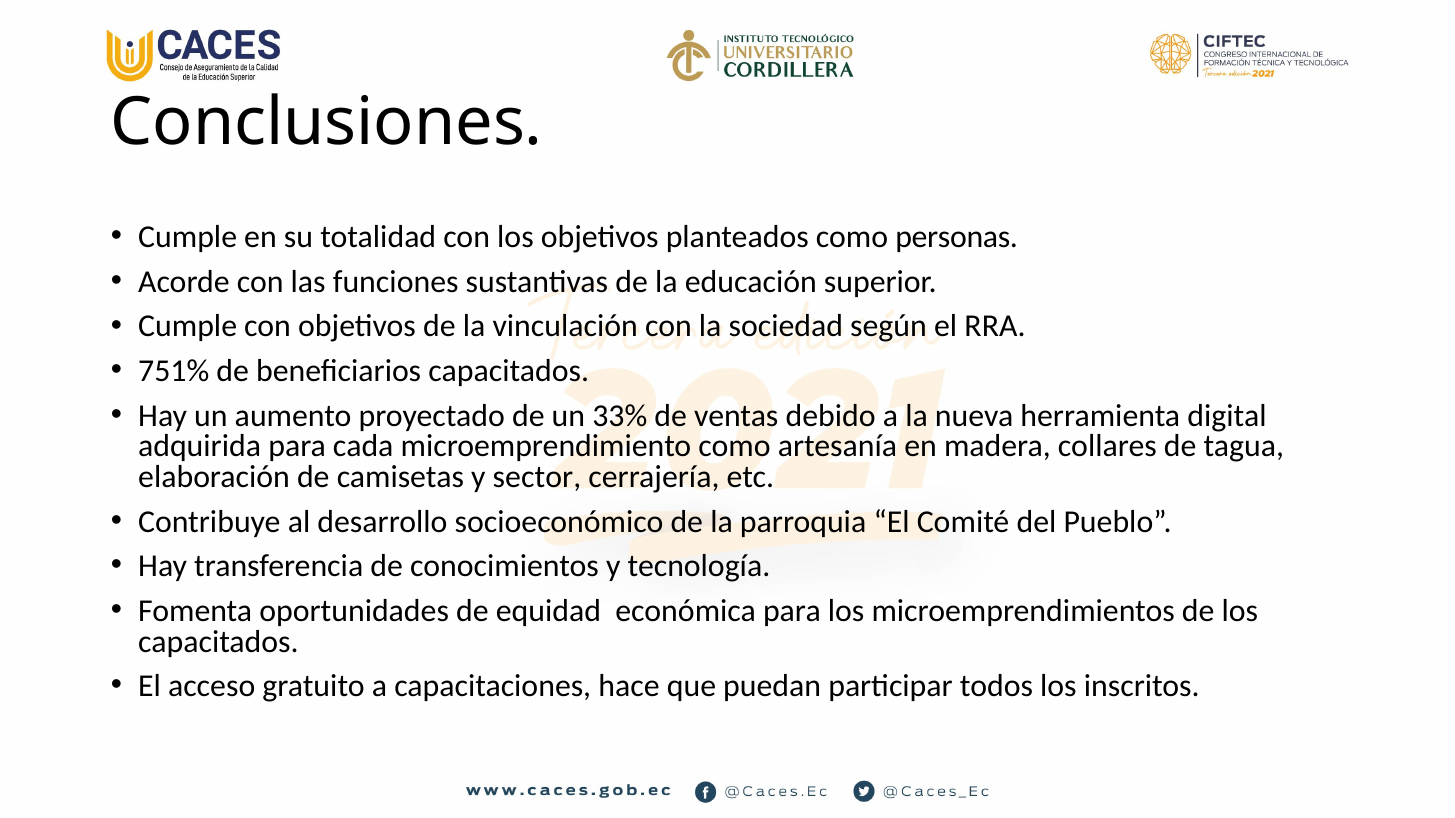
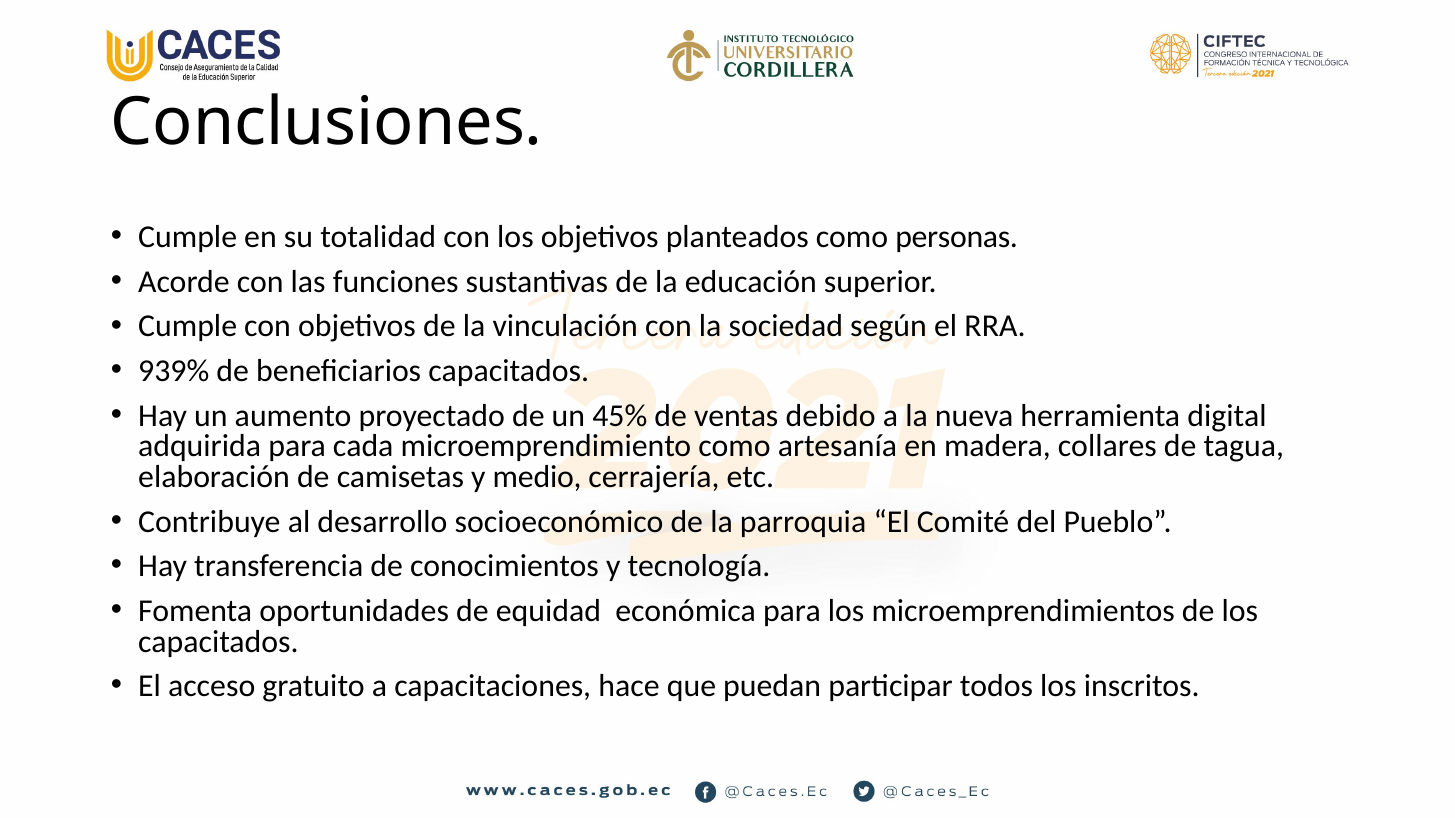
751%: 751% -> 939%
33%: 33% -> 45%
sector: sector -> medio
